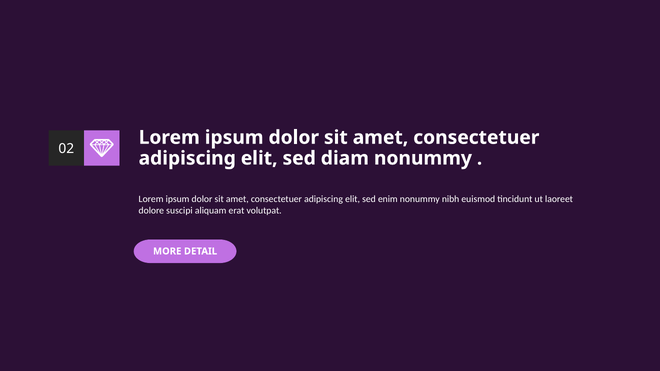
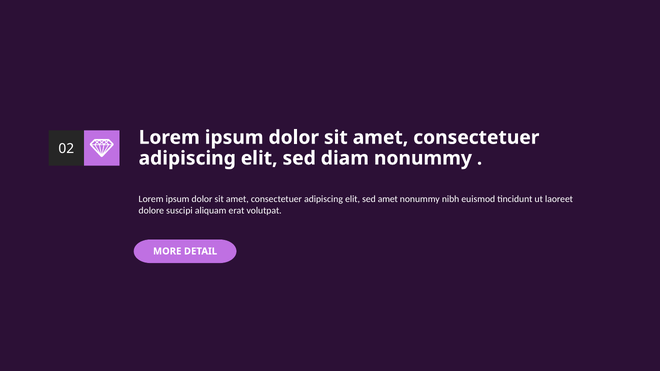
sed enim: enim -> amet
